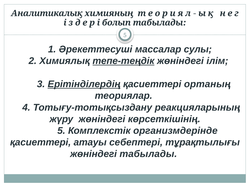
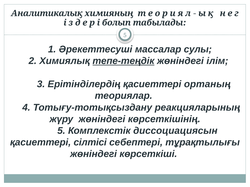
Ерітінділердің underline: present -> none
организмдерінде: организмдерінде -> диссоциациясын
атауы: атауы -> сілтісі
жөніндегі табылады: табылады -> көрсеткіші
